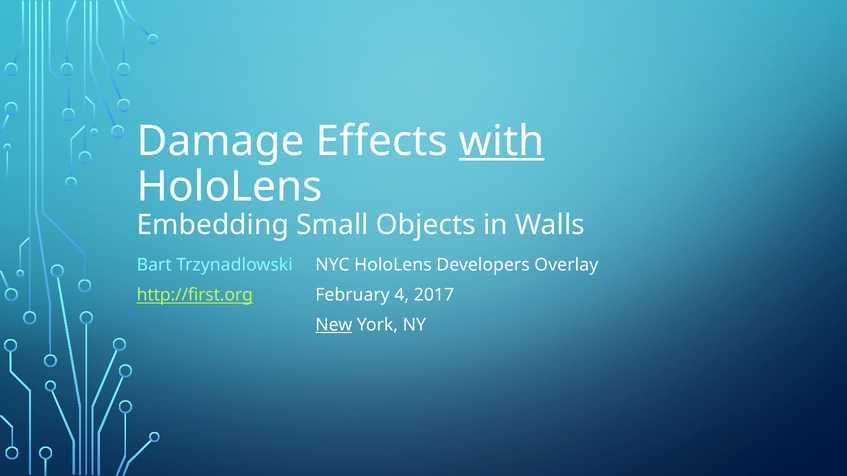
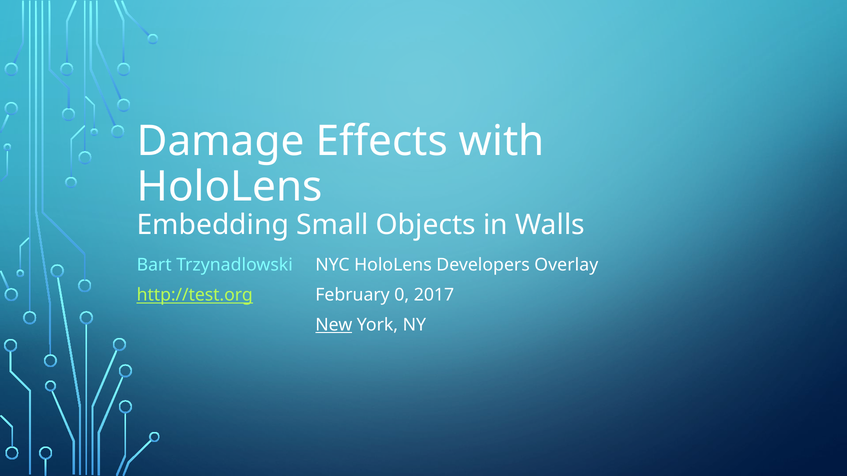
with underline: present -> none
http://first.org: http://first.org -> http://test.org
4: 4 -> 0
